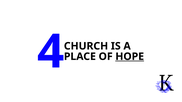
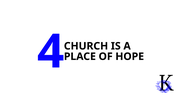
HOPE underline: present -> none
